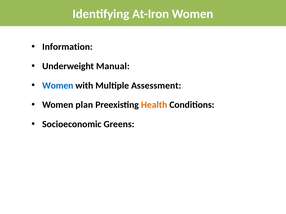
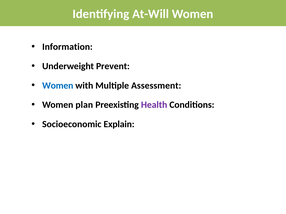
At-Iron: At-Iron -> At-Will
Manual: Manual -> Prevent
Health colour: orange -> purple
Greens: Greens -> Explain
